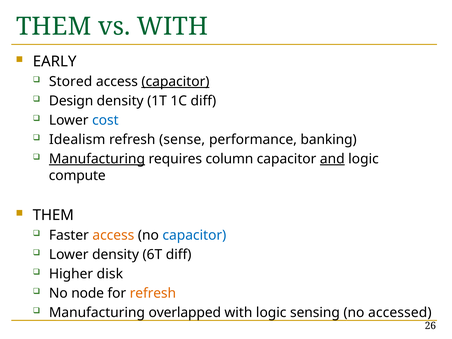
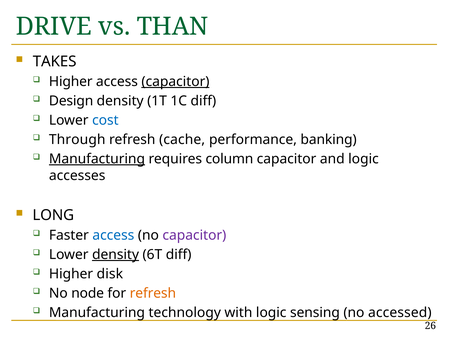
THEM at (54, 27): THEM -> DRIVE
vs WITH: WITH -> THAN
EARLY: EARLY -> TAKES
Stored at (71, 82): Stored -> Higher
Idealism: Idealism -> Through
sense: sense -> cache
and underline: present -> none
compute: compute -> accesses
THEM at (53, 215): THEM -> LONG
access at (113, 235) colour: orange -> blue
capacitor at (194, 235) colour: blue -> purple
density at (116, 255) underline: none -> present
overlapped: overlapped -> technology
